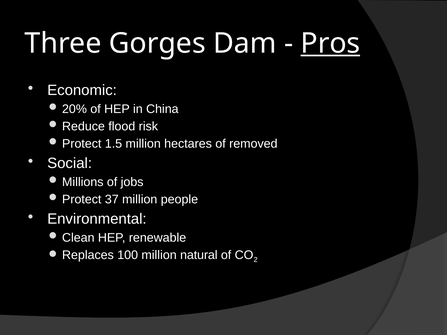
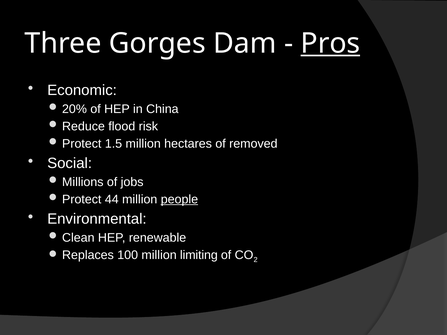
37: 37 -> 44
people underline: none -> present
natural: natural -> limiting
